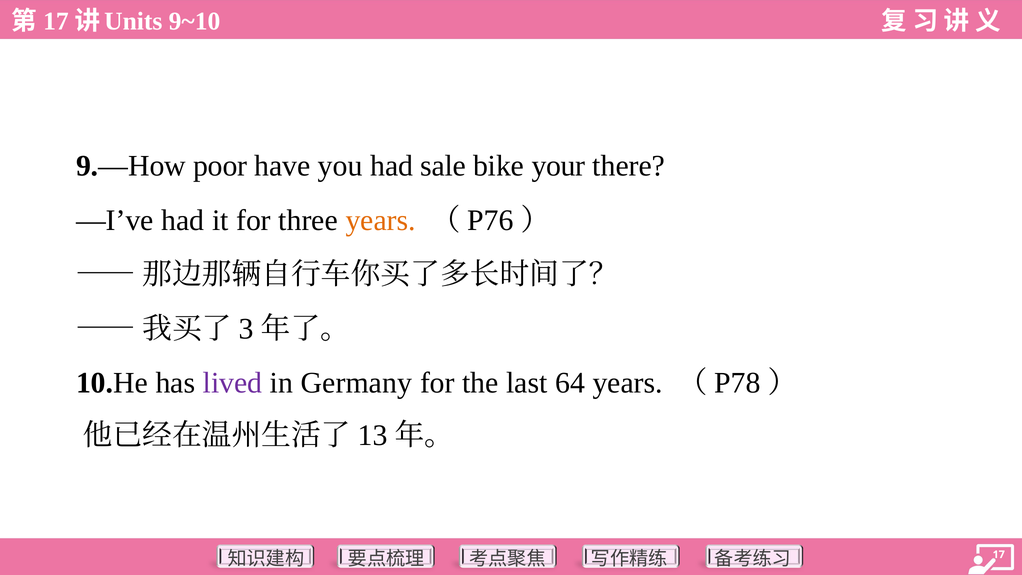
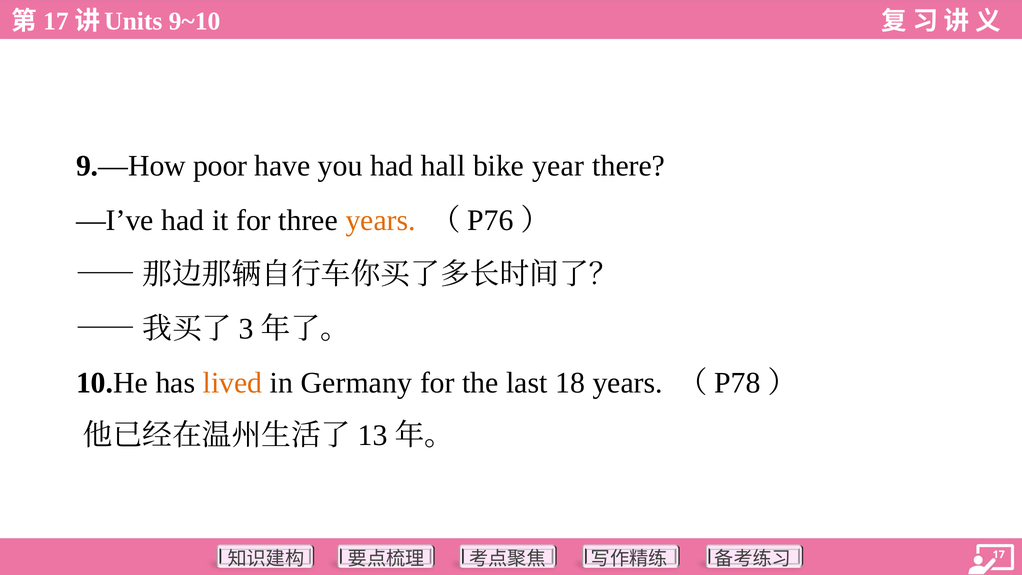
sale: sale -> hall
your: your -> year
lived colour: purple -> orange
64: 64 -> 18
